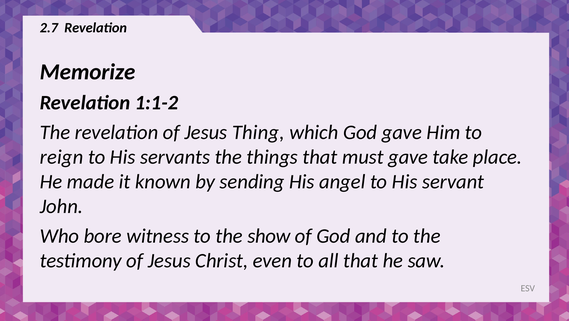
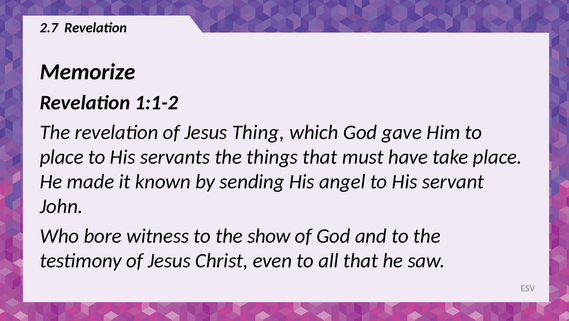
reign at (62, 157): reign -> place
must gave: gave -> have
